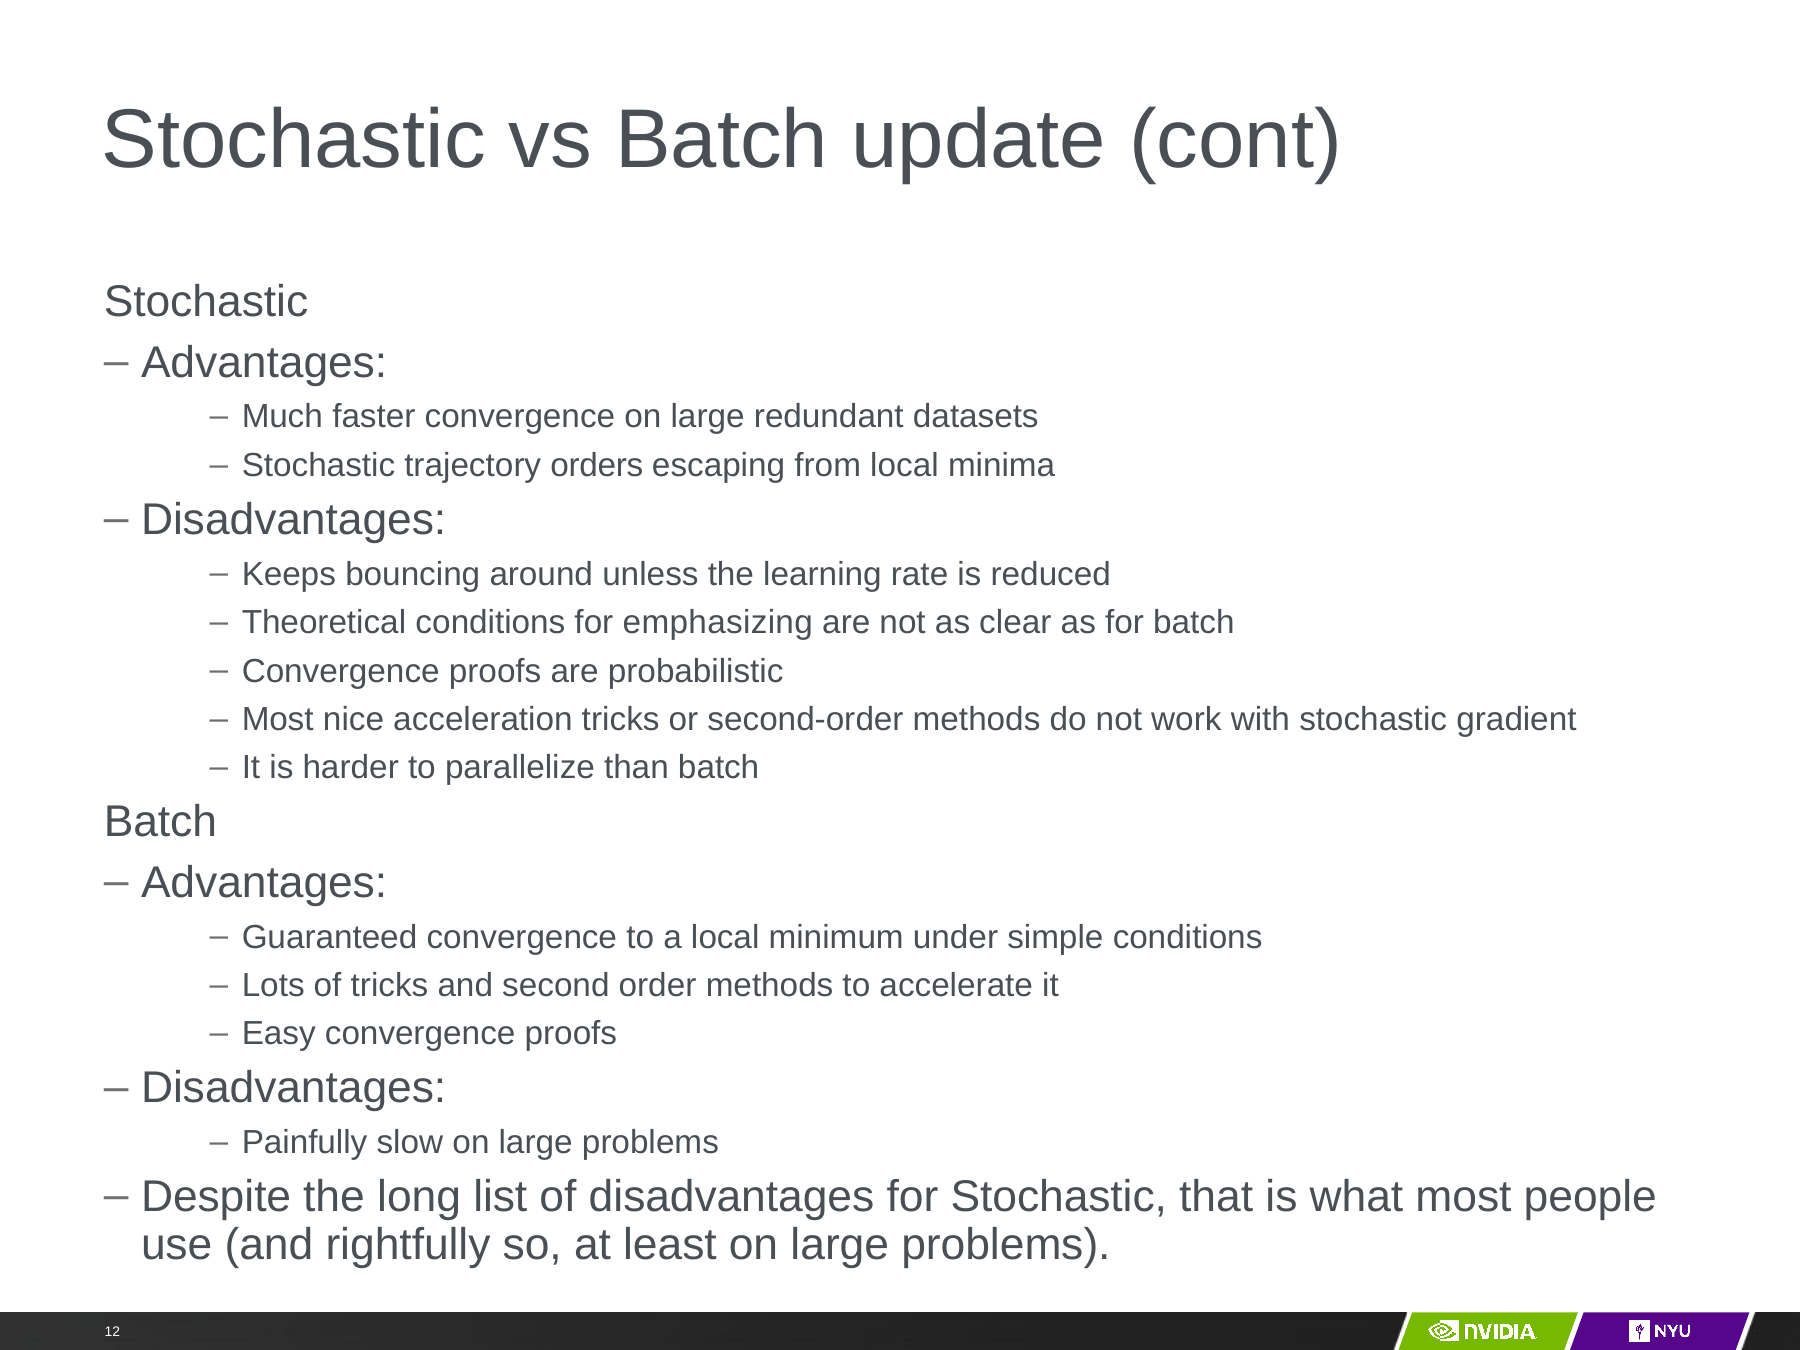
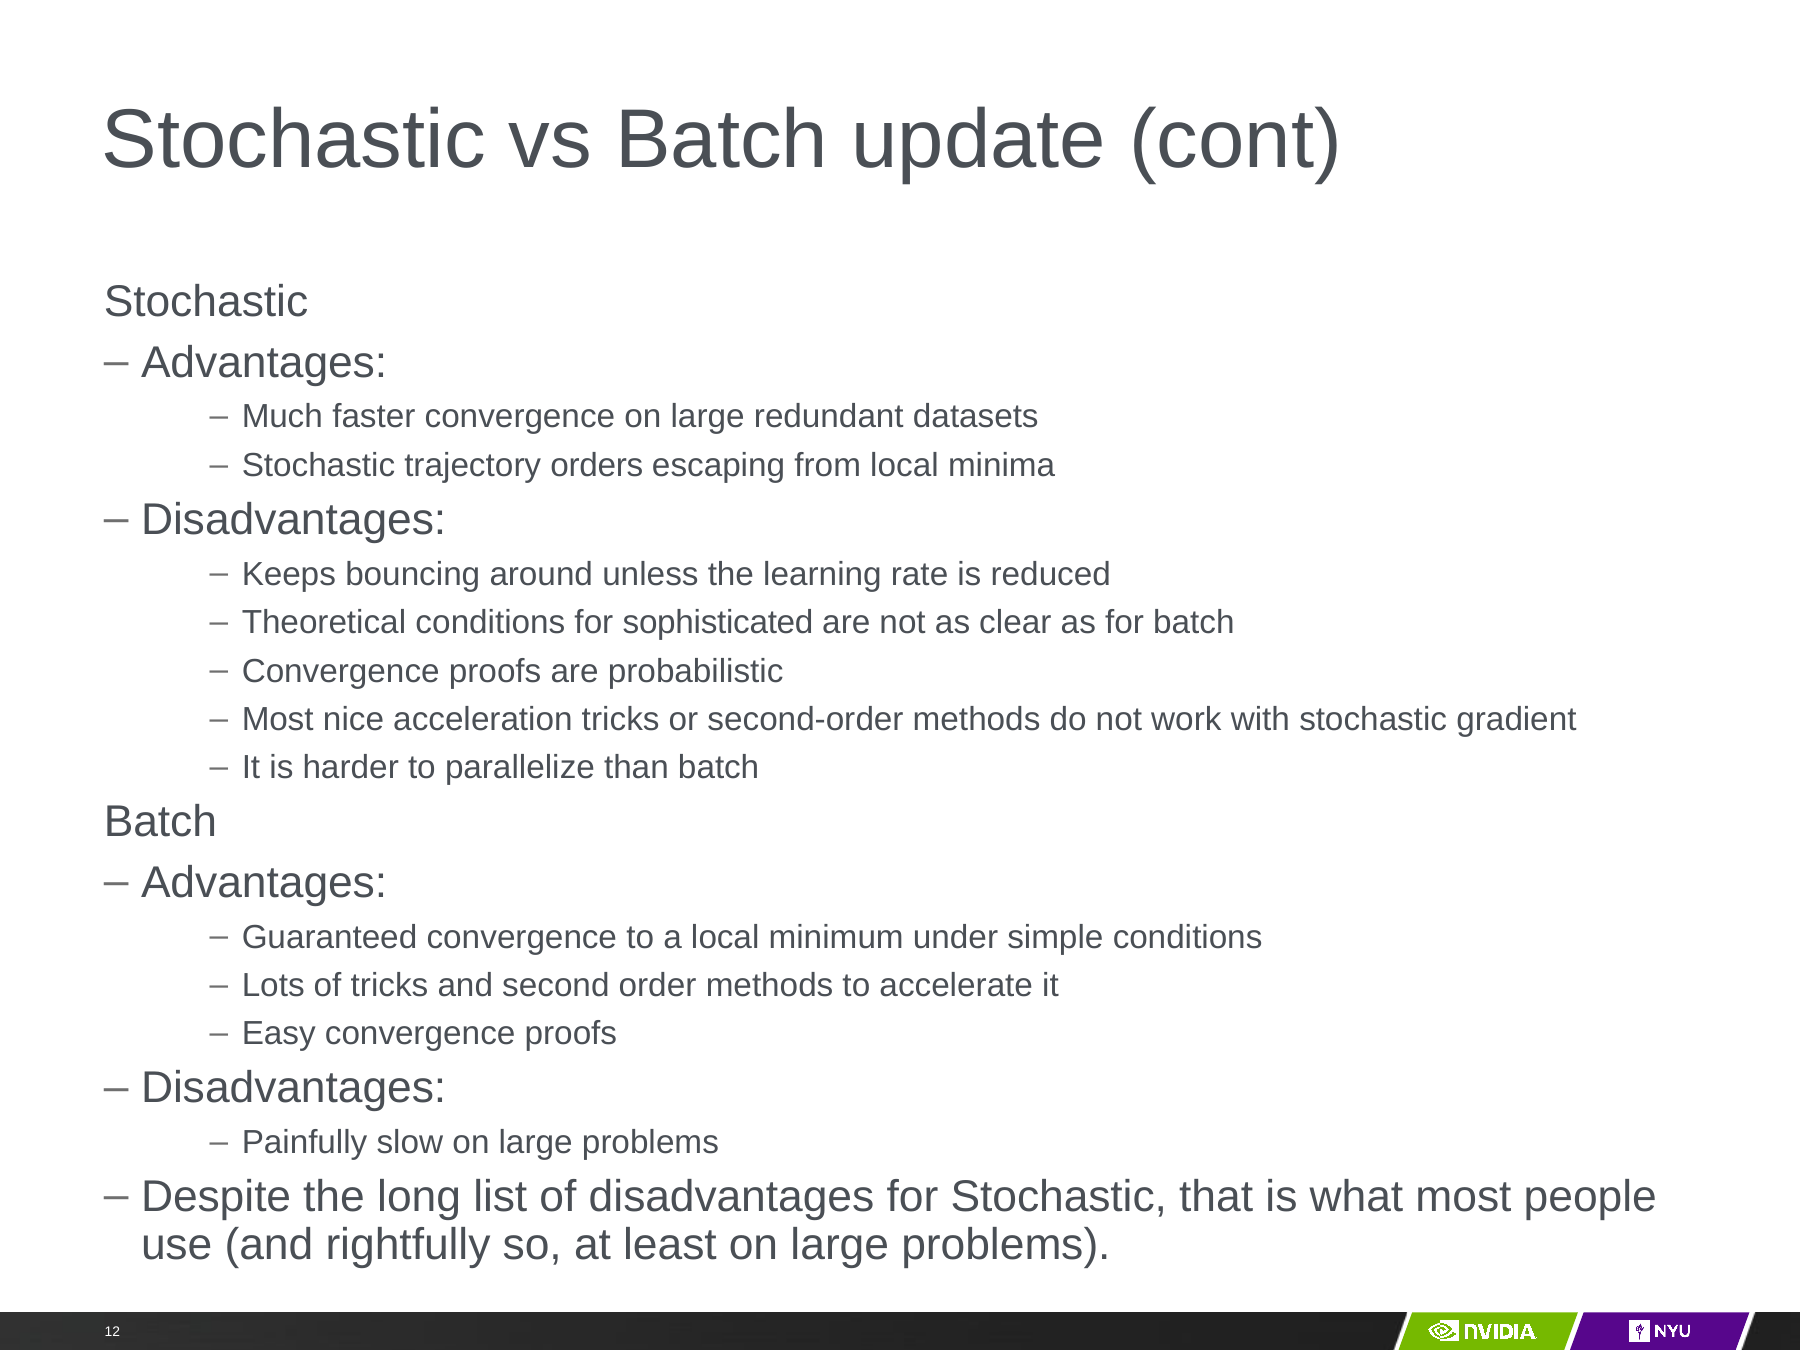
emphasizing: emphasizing -> sophisticated
